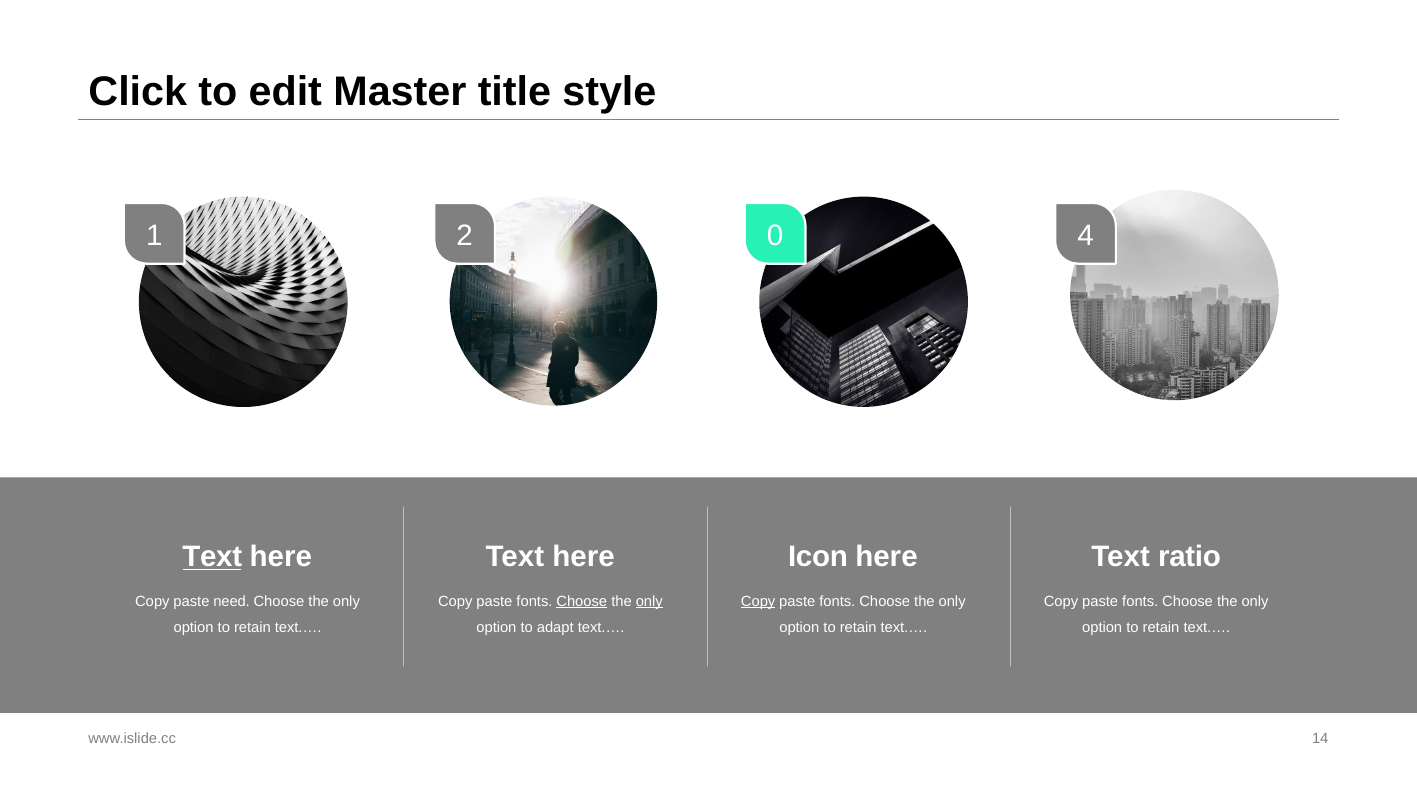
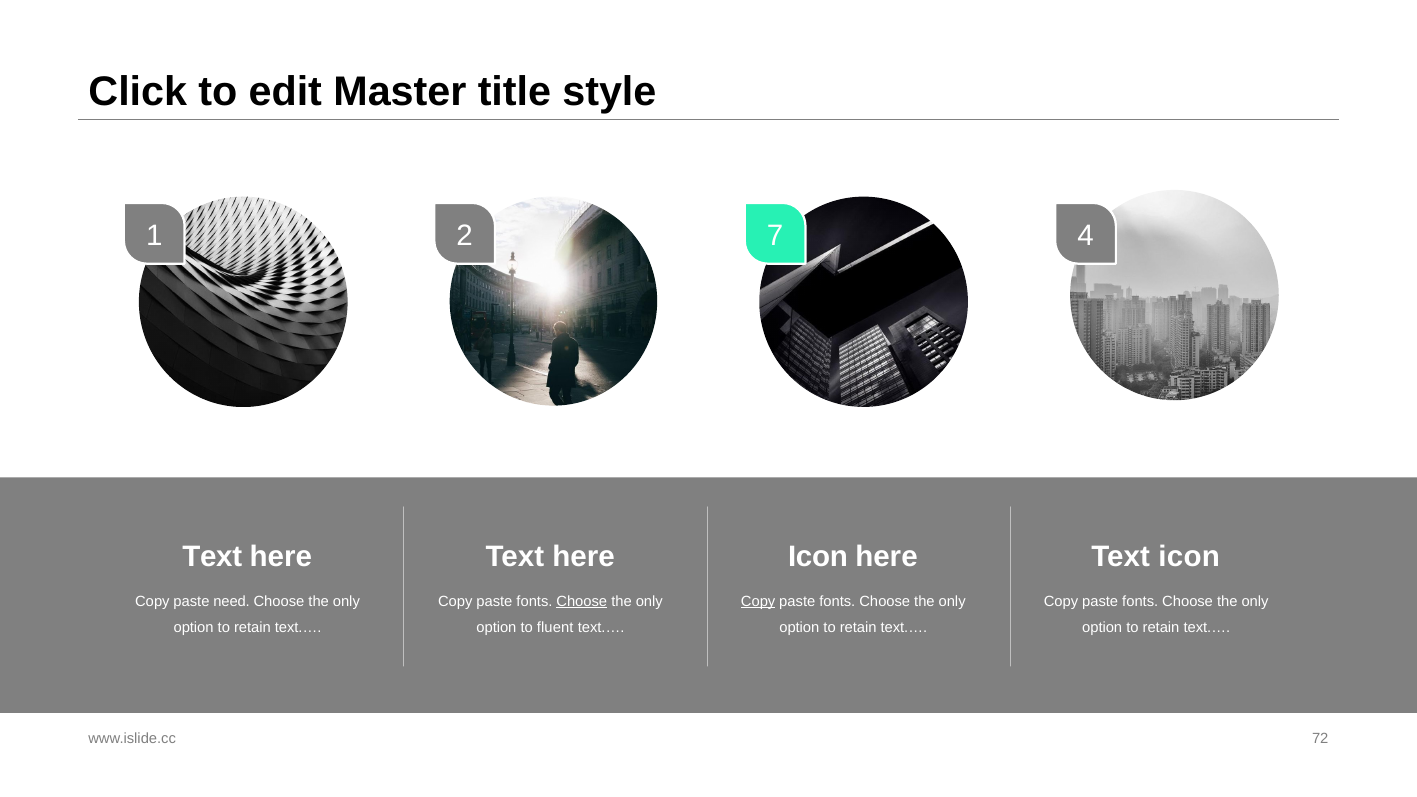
0: 0 -> 7
Text at (212, 557) underline: present -> none
Text ratio: ratio -> icon
only at (649, 601) underline: present -> none
adapt: adapt -> fluent
14: 14 -> 72
